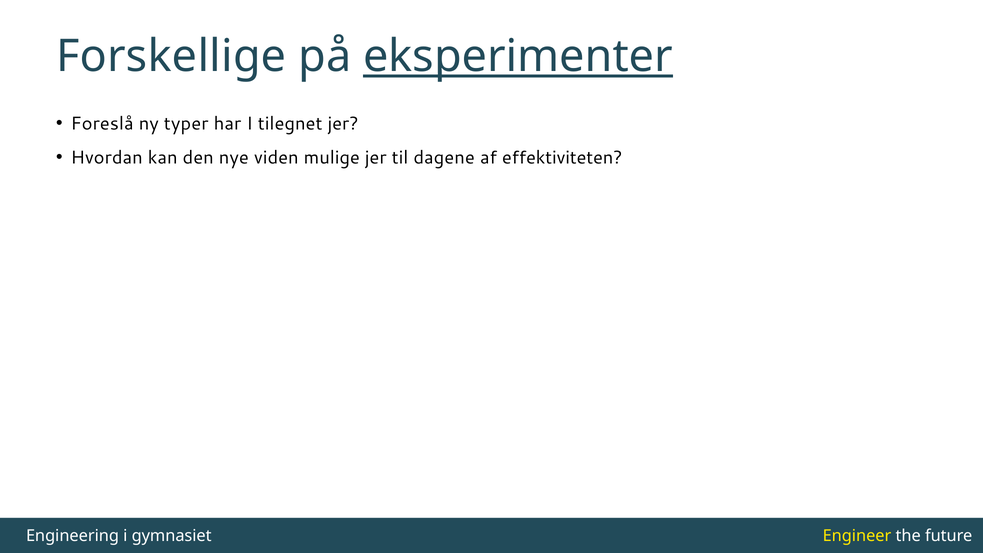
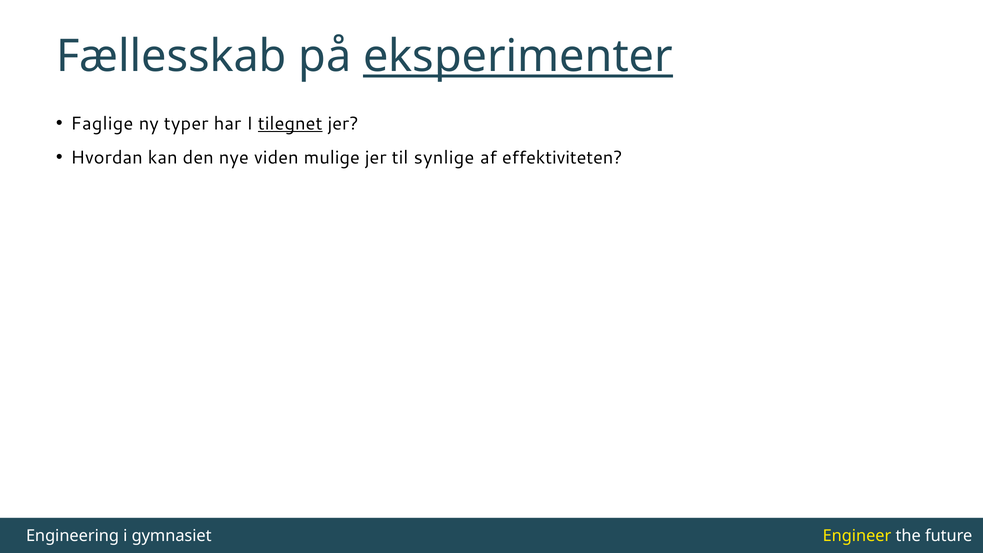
Forskellige: Forskellige -> Fællesskab
Foreslå: Foreslå -> Faglige
tilegnet underline: none -> present
dagene: dagene -> synlige
